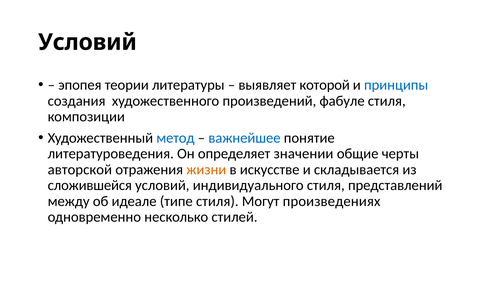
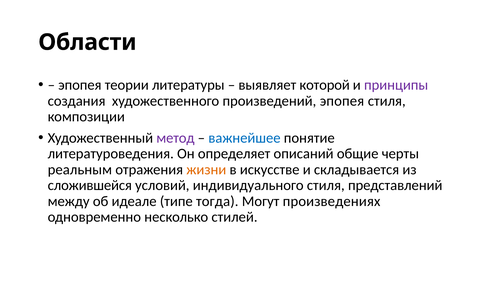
Условий at (87, 42): Условий -> Области
принципы colour: blue -> purple
произведений фабуле: фабуле -> эпопея
метод colour: blue -> purple
значении: значении -> описаний
авторской: авторской -> реальным
типе стиля: стиля -> тогда
